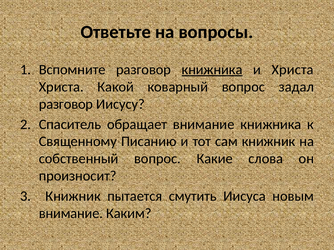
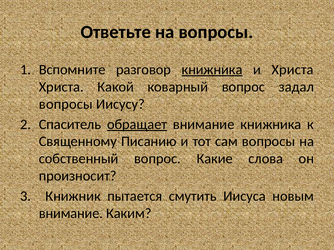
разговор at (66, 104): разговор -> вопросы
обращает underline: none -> present
сам книжник: книжник -> вопросы
